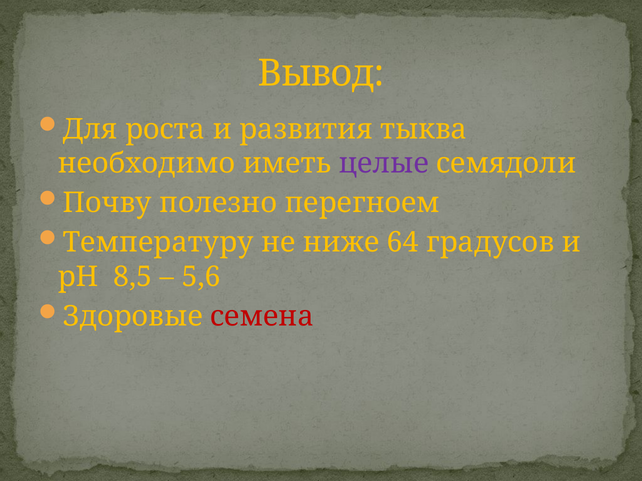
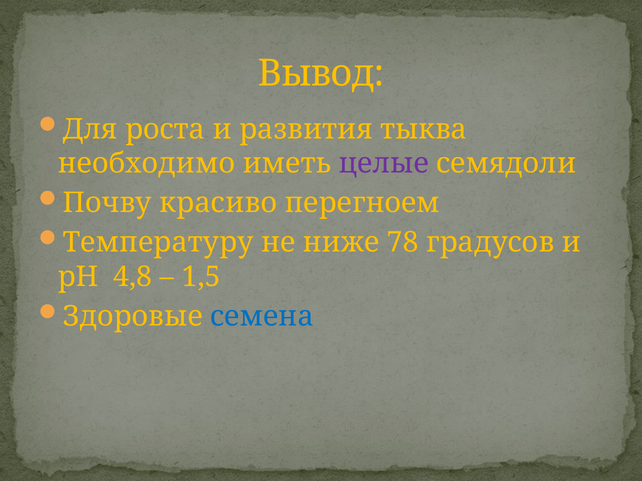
полезно: полезно -> красиво
64: 64 -> 78
8,5: 8,5 -> 4,8
5,6: 5,6 -> 1,5
семена colour: red -> blue
